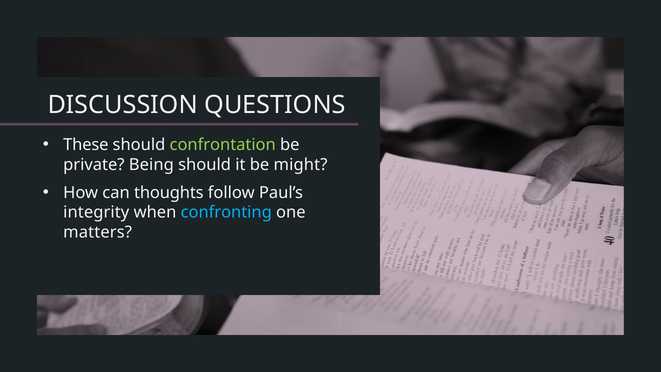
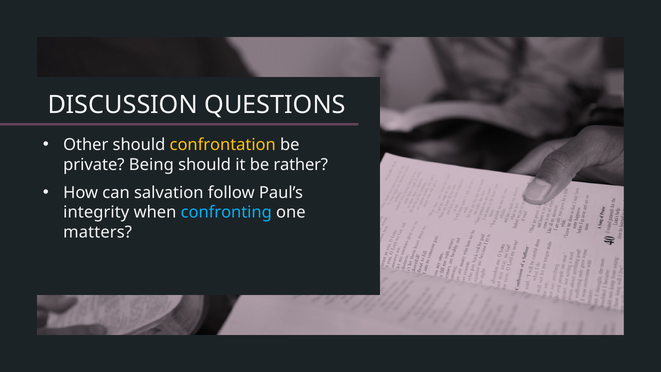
These: These -> Other
confrontation colour: light green -> yellow
might: might -> rather
thoughts: thoughts -> salvation
